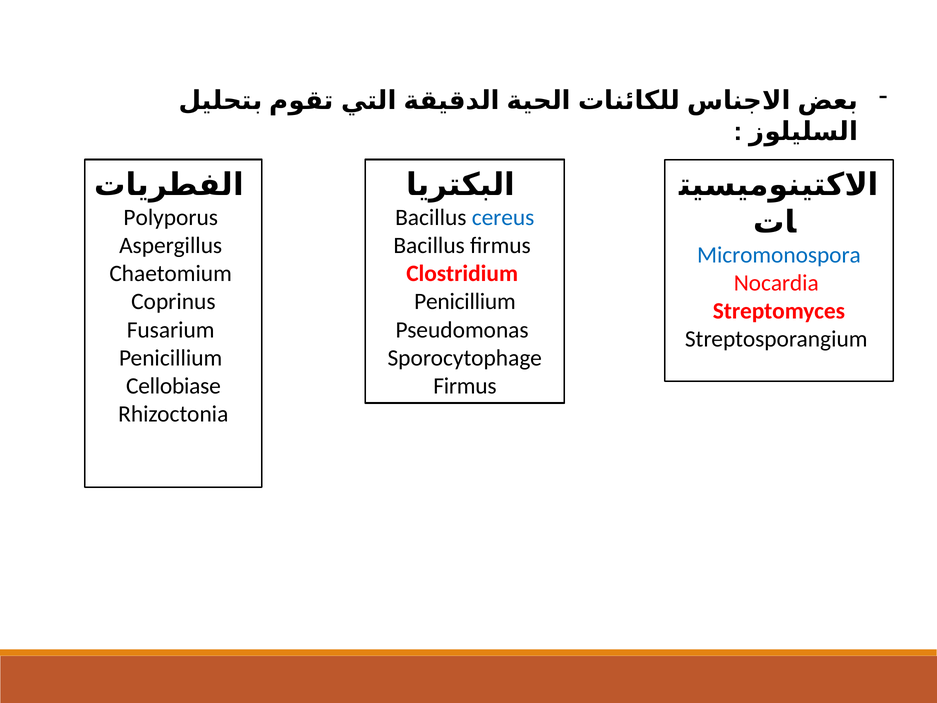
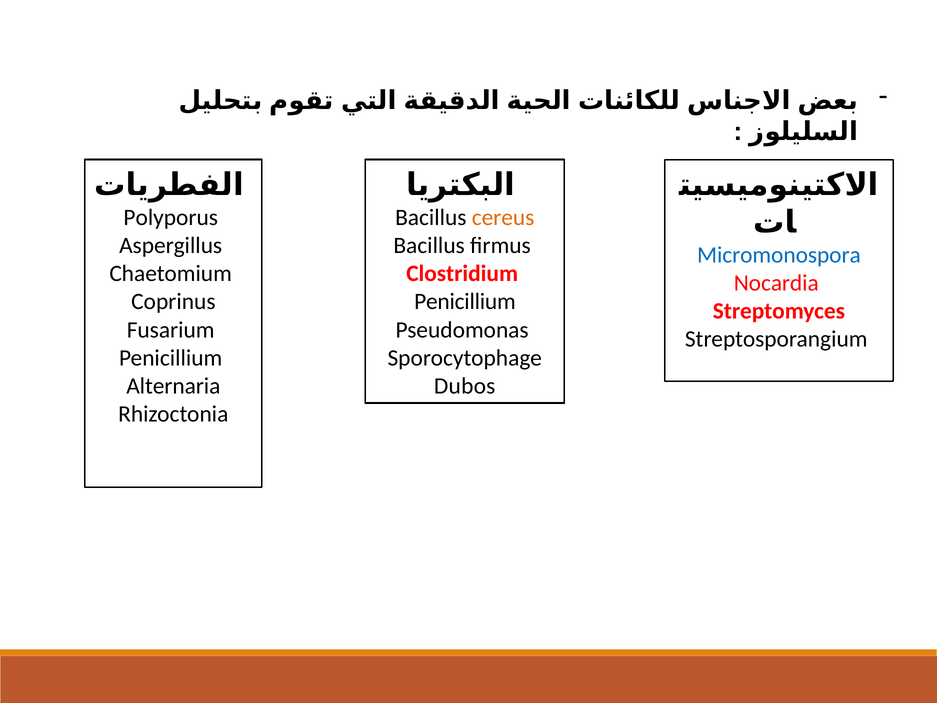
cereus colour: blue -> orange
Cellobiase: Cellobiase -> Alternaria
Firmus at (465, 386): Firmus -> Dubos
